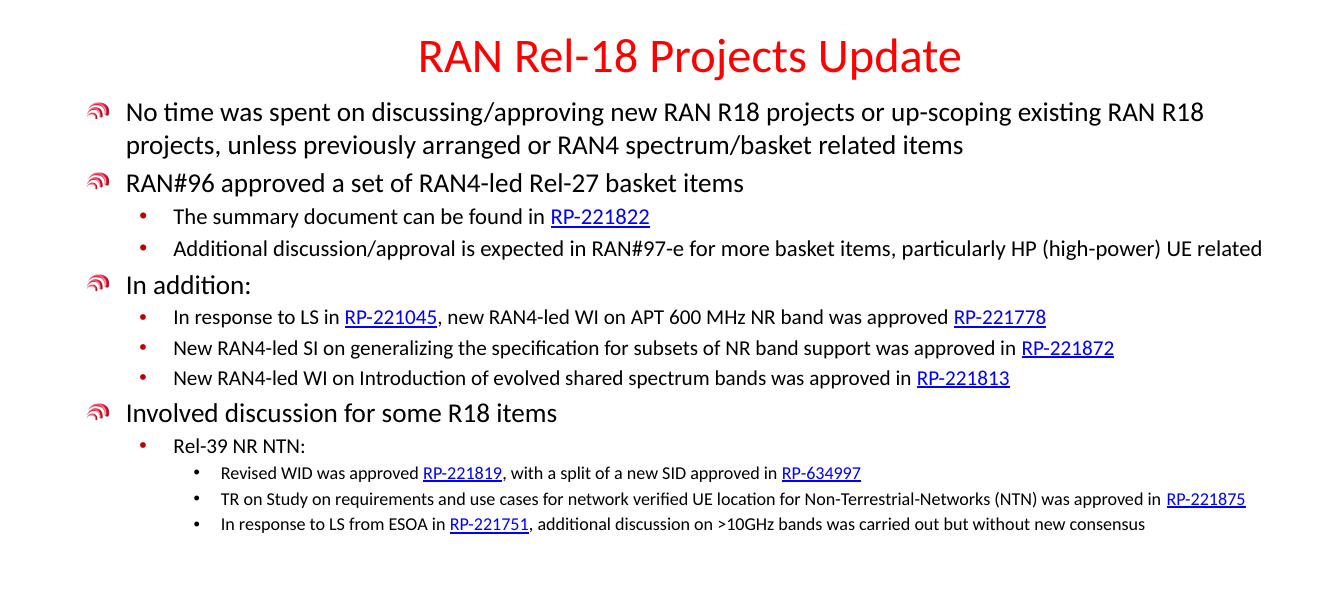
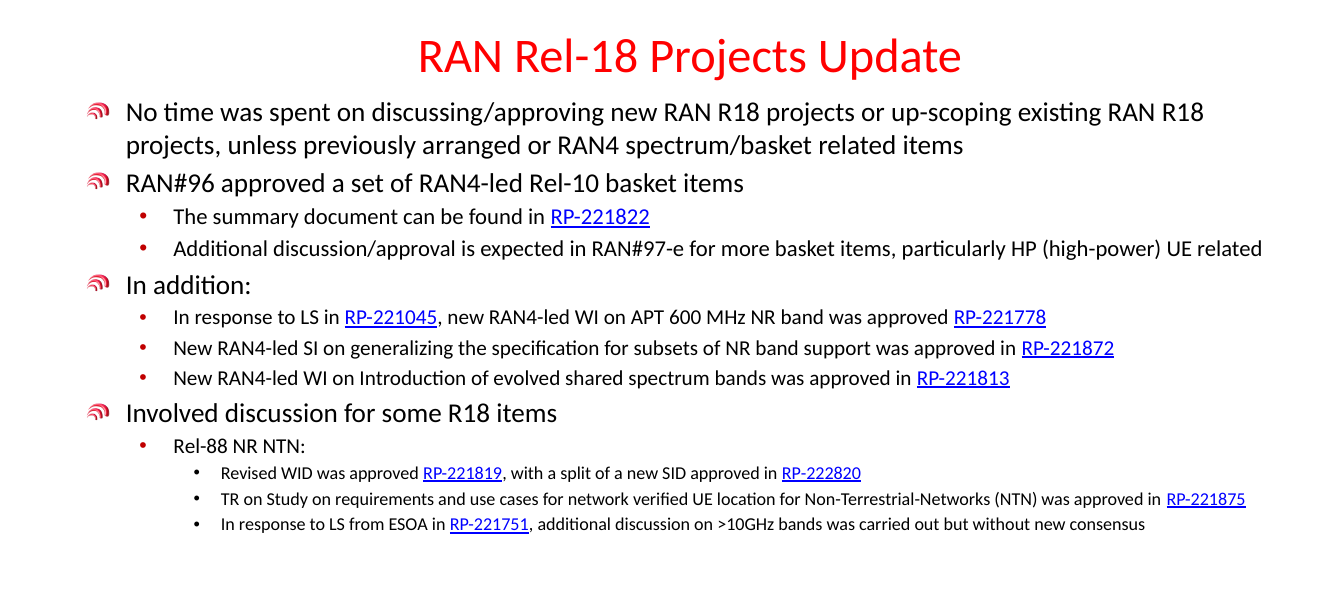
Rel-27: Rel-27 -> Rel-10
Rel-39: Rel-39 -> Rel-88
RP-634997: RP-634997 -> RP-222820
